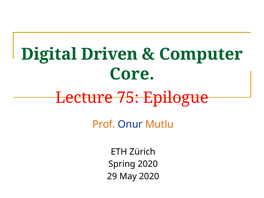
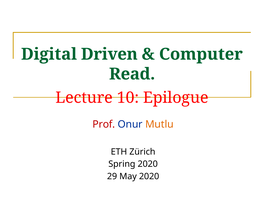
Core: Core -> Read
75: 75 -> 10
Prof colour: orange -> red
